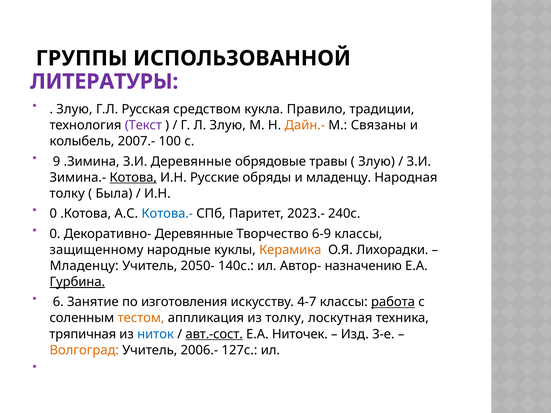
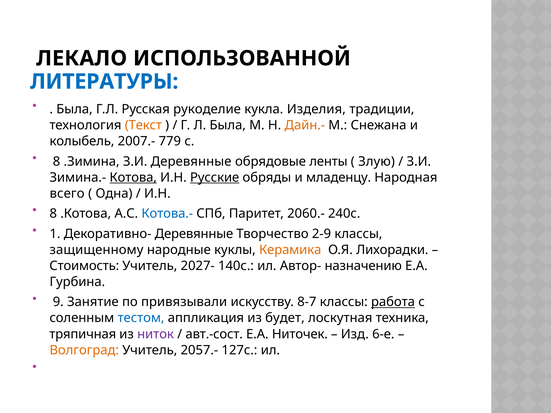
ГРУППЫ: ГРУППЫ -> ЛЕКАЛО
ЛИТЕРАТУРЫ colour: purple -> blue
Злую at (74, 109): Злую -> Была
средством: средством -> рукоделие
Правило: Правило -> Изделия
Текст colour: purple -> orange
Л Злую: Злую -> Была
Связаны: Связаны -> Снежана
100: 100 -> 779
9 at (57, 162): 9 -> 8
травы: травы -> ленты
Русские underline: none -> present
толку at (67, 194): толку -> всего
Была: Была -> Одна
0 at (53, 214): 0 -> 8
2023.-: 2023.- -> 2060.-
0 at (55, 234): 0 -> 1
6-9: 6-9 -> 2-9
Младенцу at (84, 266): Младенцу -> Стоимость
2050-: 2050- -> 2027-
Гурбина underline: present -> none
6: 6 -> 9
изготовления: изготовления -> привязывали
4-7: 4-7 -> 8-7
тестом colour: orange -> blue
из толку: толку -> будет
ниток colour: blue -> purple
авт.-сост underline: present -> none
3-е: 3-е -> 6-е
2006.-: 2006.- -> 2057.-
